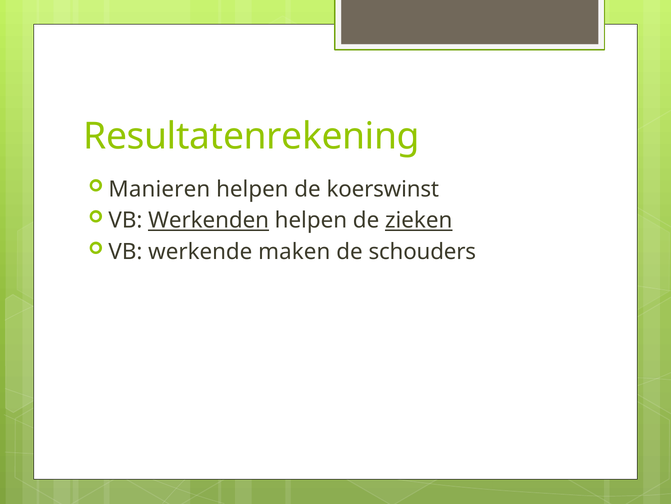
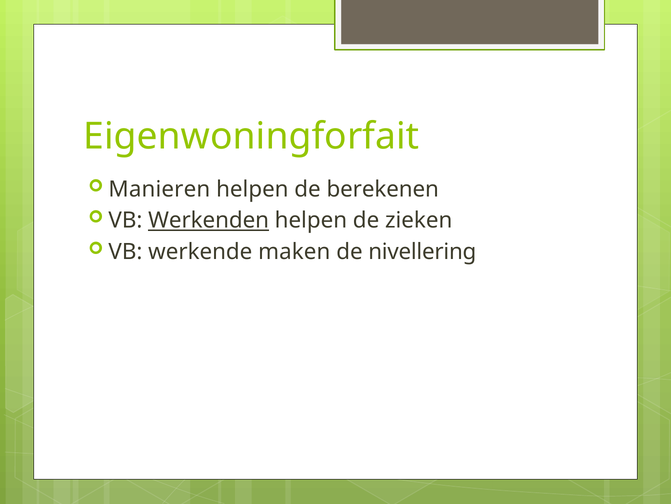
Resultatenrekening: Resultatenrekening -> Eigenwoningforfait
koerswinst: koerswinst -> berekenen
zieken underline: present -> none
schouders: schouders -> nivellering
